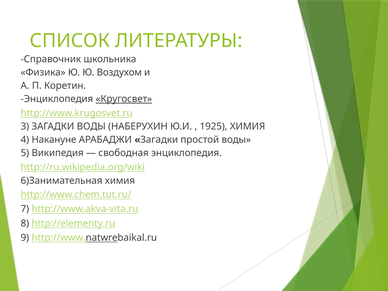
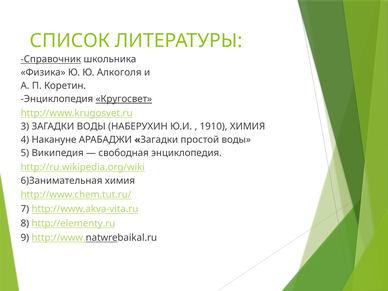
Справочник underline: none -> present
Воздухом: Воздухом -> Алкоголя
1925: 1925 -> 1910
